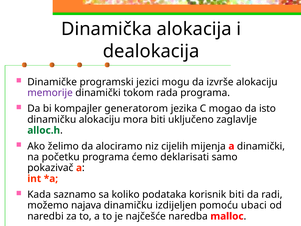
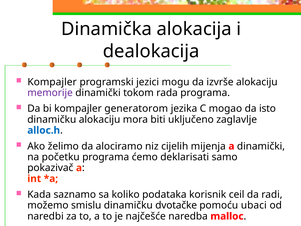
Dinamičke at (52, 82): Dinamičke -> Kompajler
alloc.h colour: green -> blue
korisnik biti: biti -> ceil
najava: najava -> smislu
izdijeljen: izdijeljen -> dvotačke
